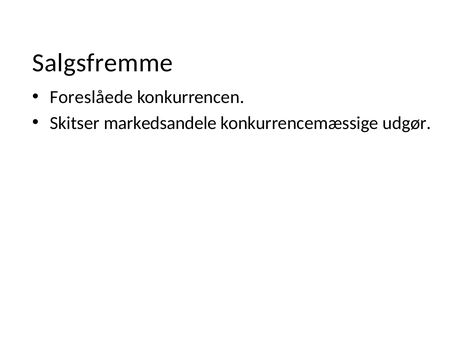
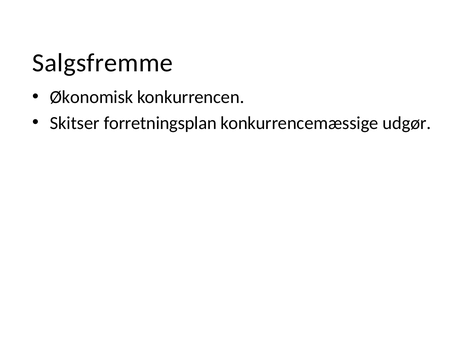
Foreslåede: Foreslåede -> Økonomisk
markedsandele: markedsandele -> forretningsplan
